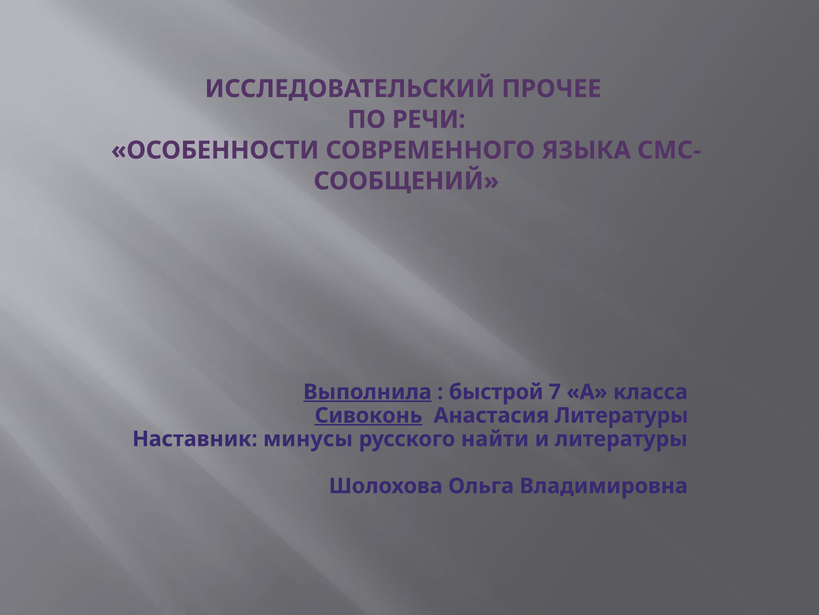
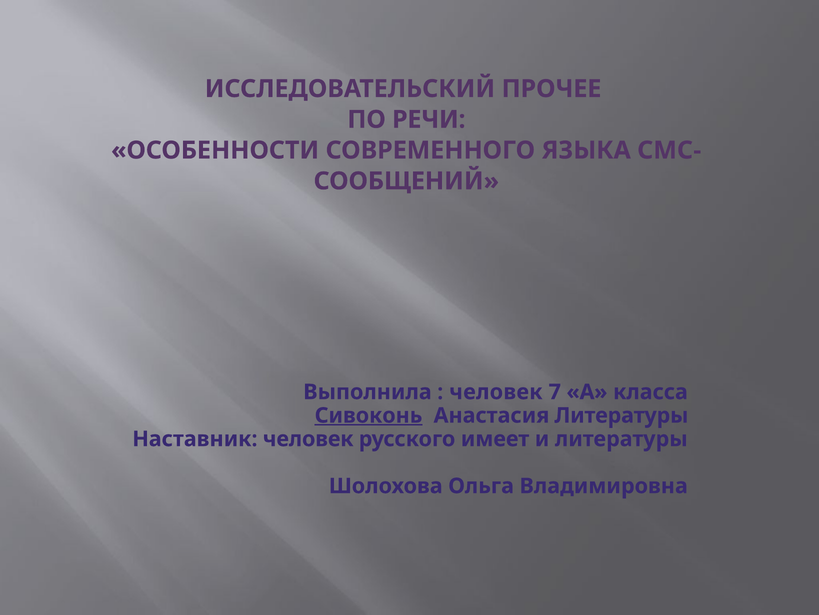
Выполнила underline: present -> none
быстрой at (496, 392): быстрой -> человек
Наставник минусы: минусы -> человек
найти: найти -> имеет
